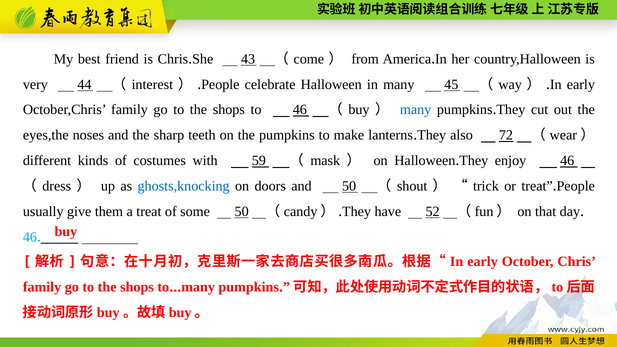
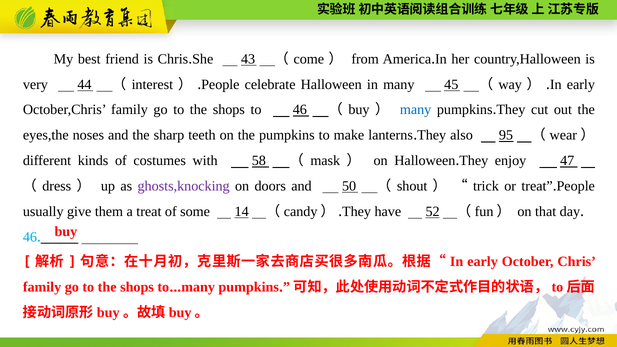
72: 72 -> 95
59: 59 -> 58
enjoy 46: 46 -> 47
ghosts,knocking colour: blue -> purple
some 50: 50 -> 14
